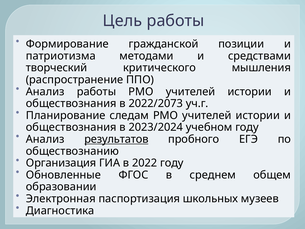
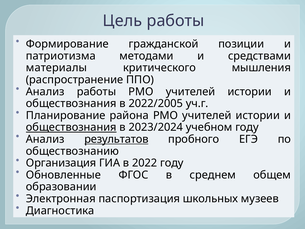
творческий: творческий -> материалы
2022/2073: 2022/2073 -> 2022/2005
следам: следам -> района
обществознания at (71, 127) underline: none -> present
